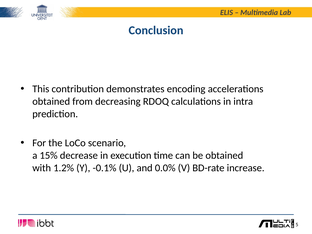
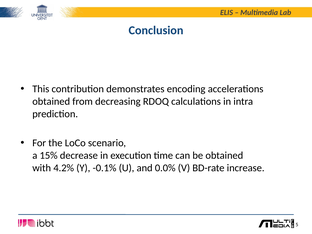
1.2%: 1.2% -> 4.2%
